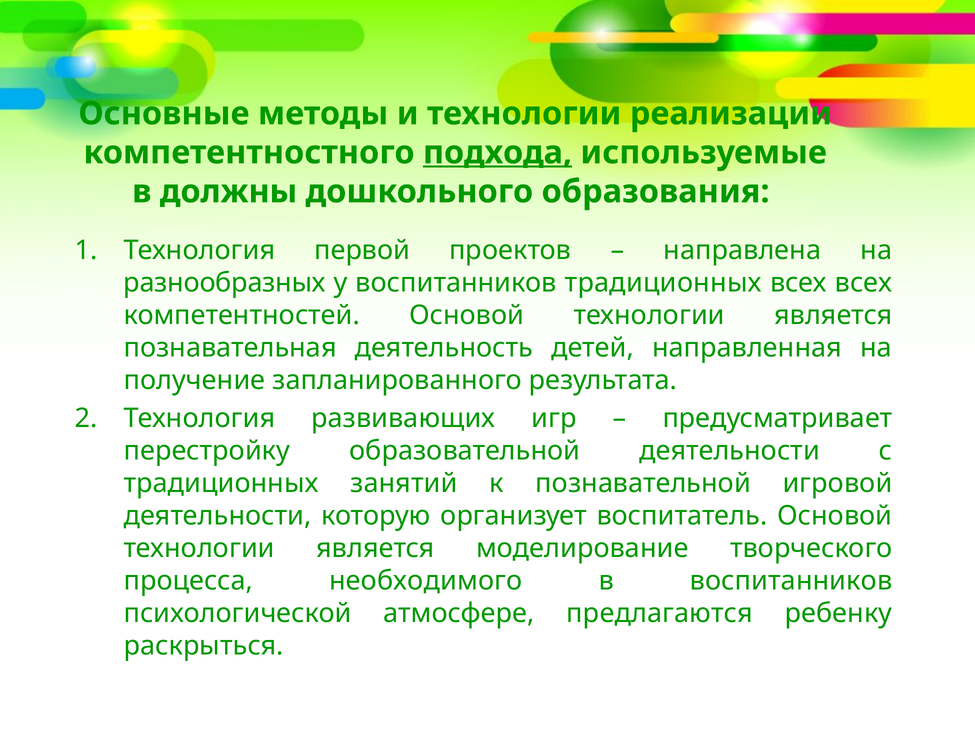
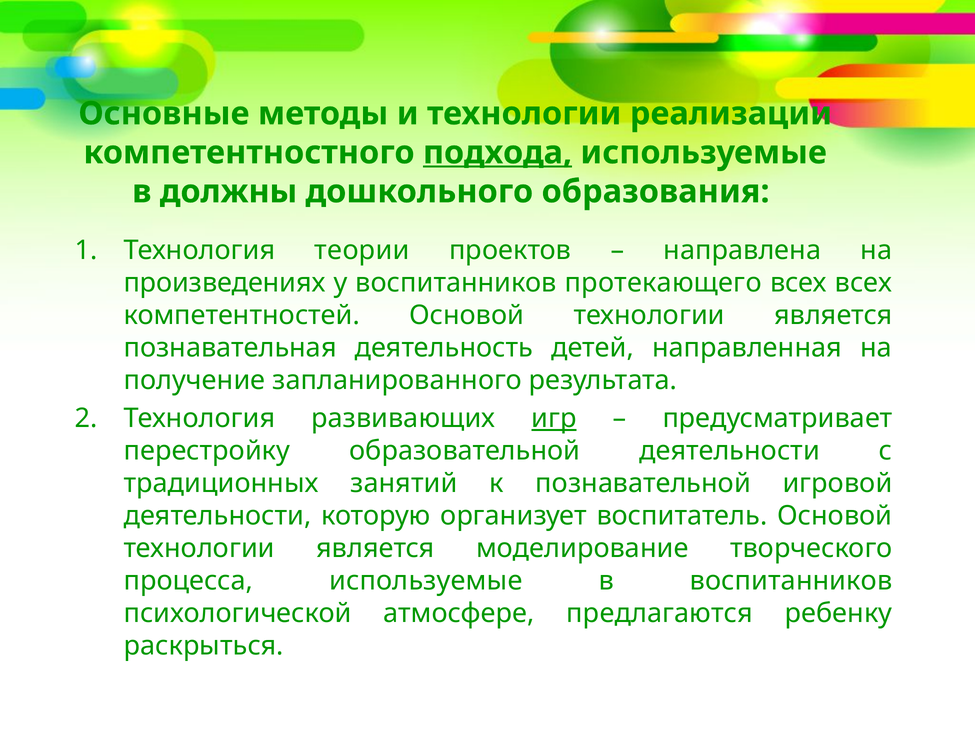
первой: первой -> теории
разнообразных: разнообразных -> произведениях
воспитанников традиционных: традиционных -> протекающего
игр underline: none -> present
процесса необходимого: необходимого -> используемые
